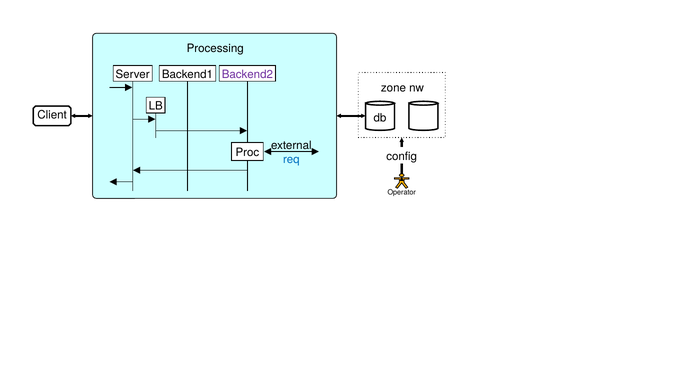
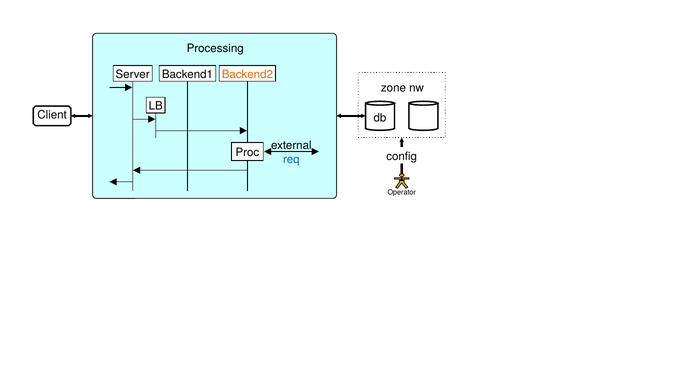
Backend2 colour: purple -> orange
